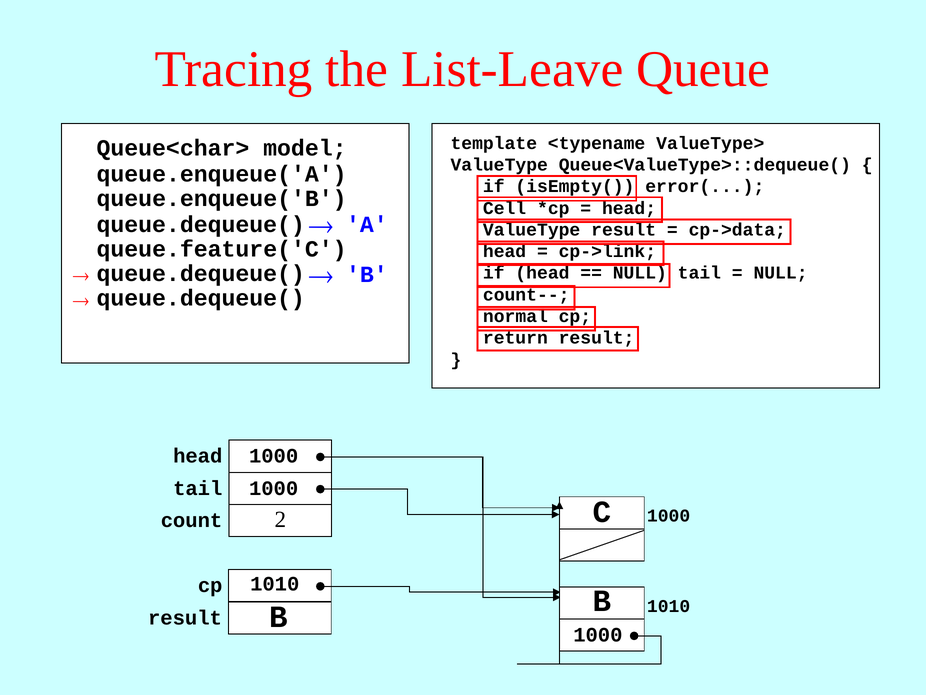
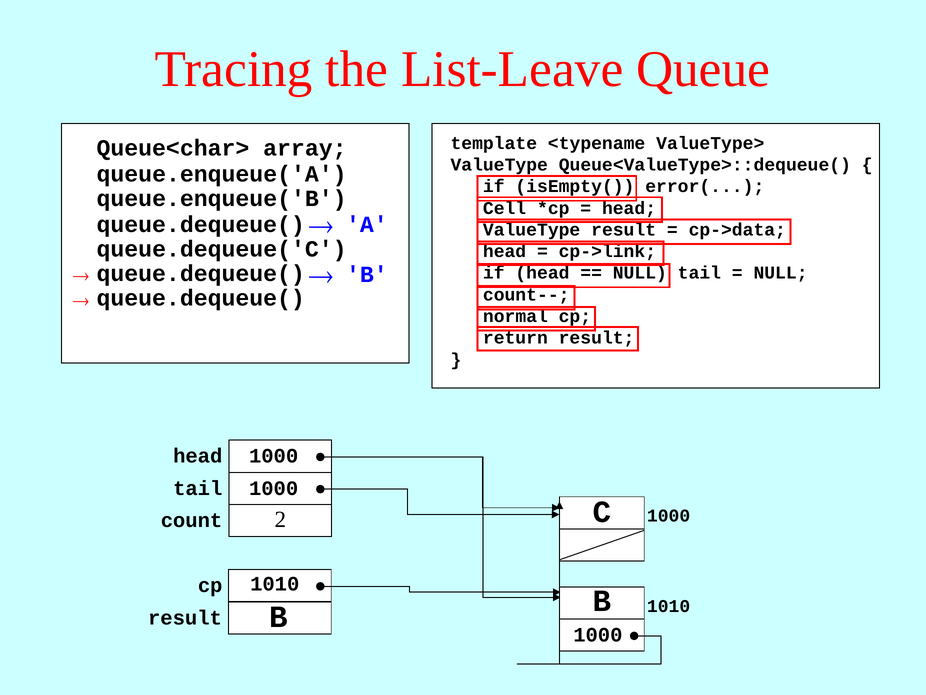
model: model -> array
queue.feature('C: queue.feature('C -> queue.dequeue('C
